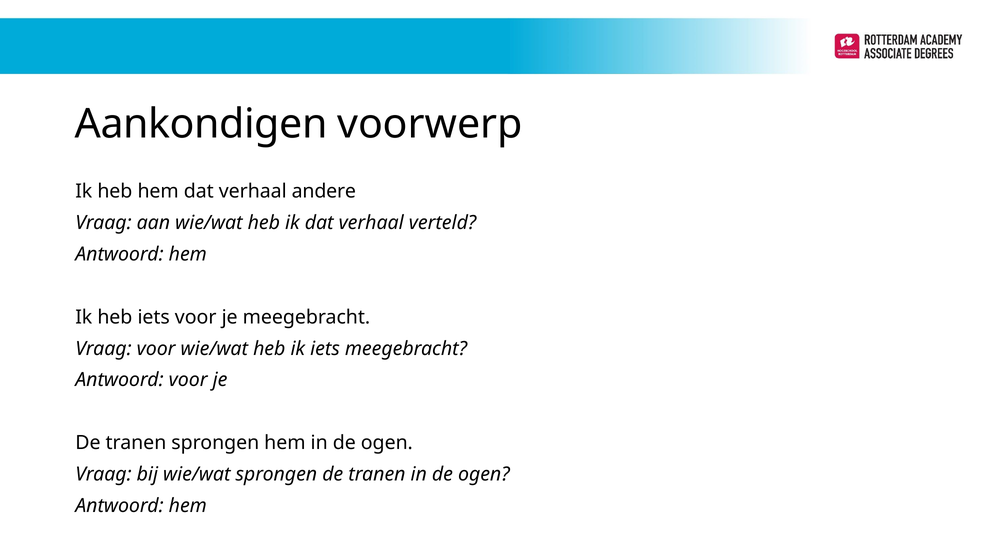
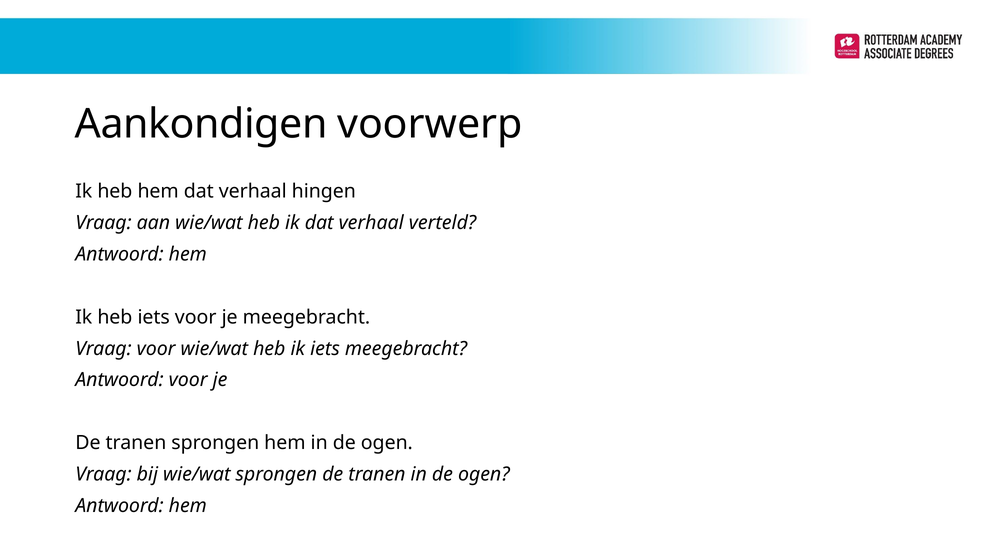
andere: andere -> hingen
